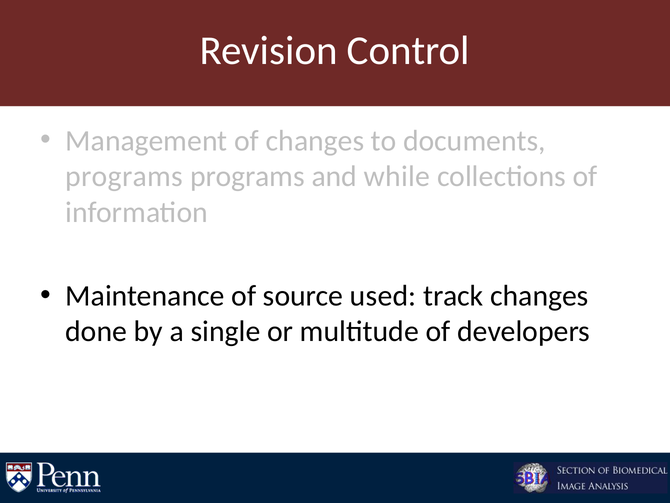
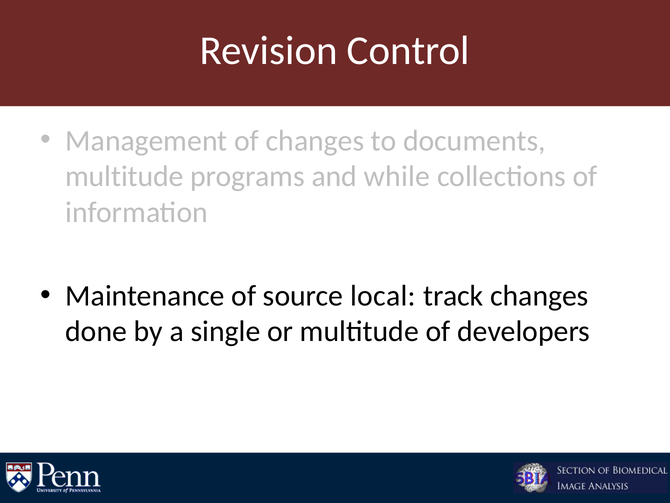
programs at (124, 176): programs -> multitude
used: used -> local
